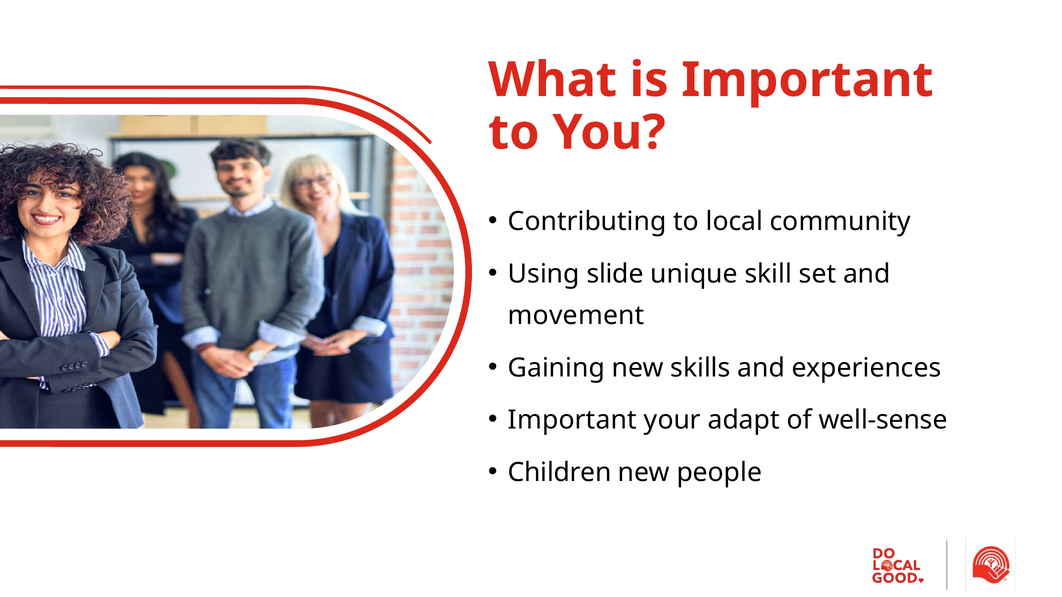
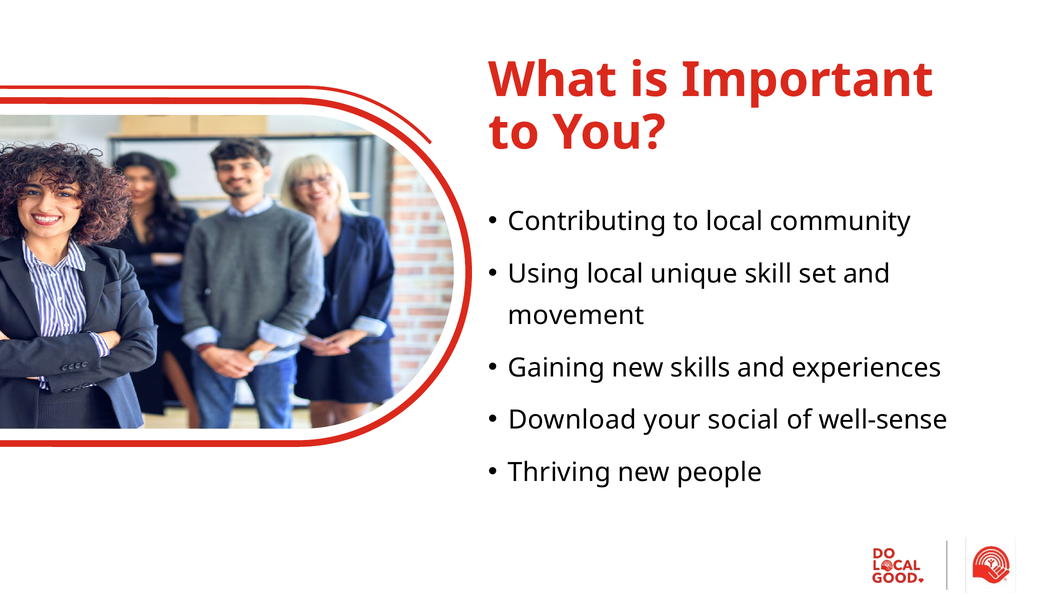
Using slide: slide -> local
Important at (572, 420): Important -> Download
adapt: adapt -> social
Children: Children -> Thriving
